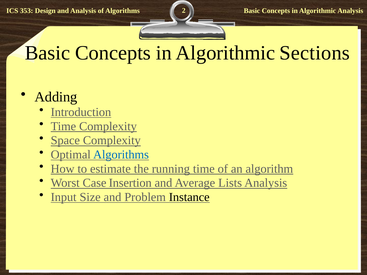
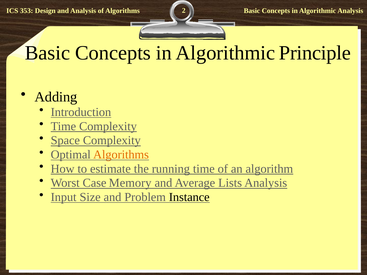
Sections: Sections -> Principle
Algorithms at (121, 155) colour: blue -> orange
Insertion: Insertion -> Memory
